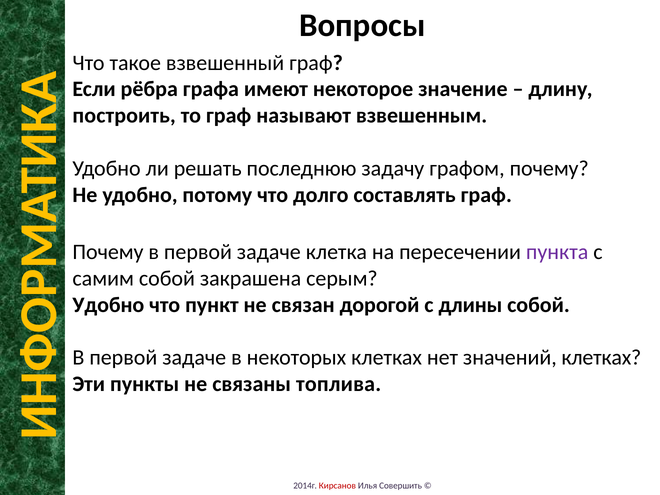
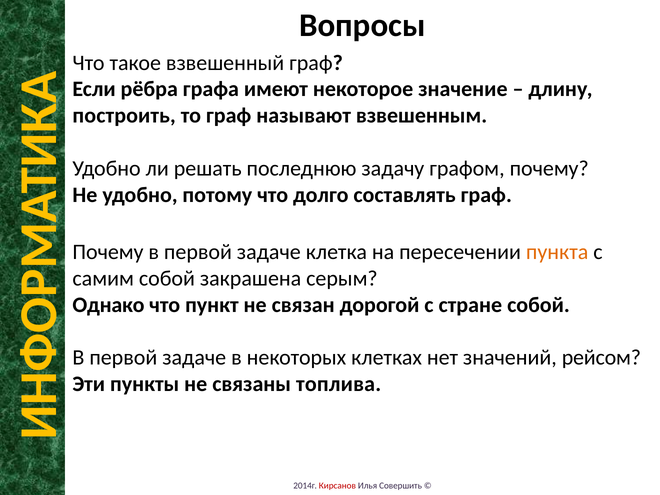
пункта colour: purple -> orange
Удобно at (108, 305): Удобно -> Однако
длины: длины -> стране
значений клетках: клетках -> рейсом
